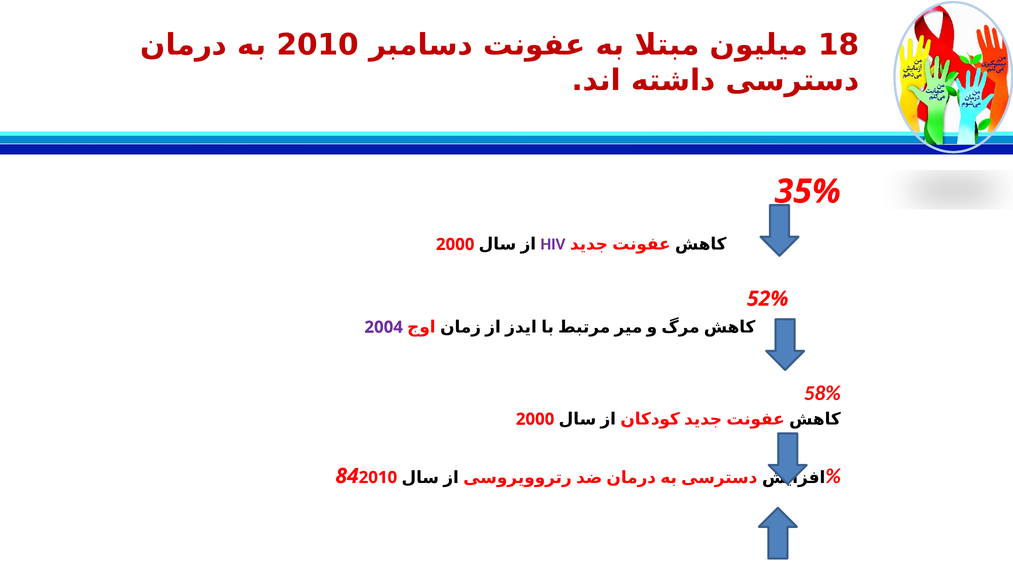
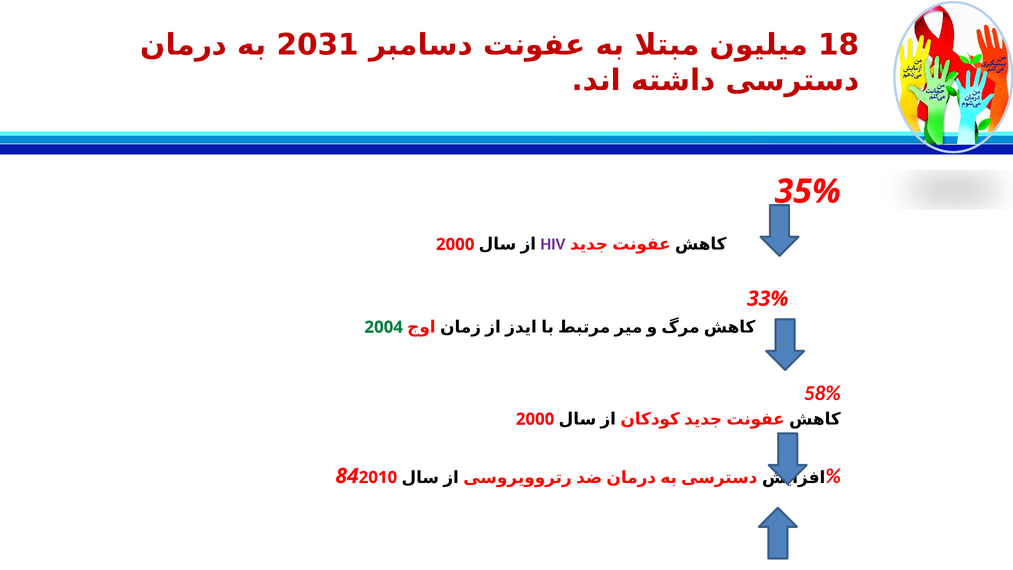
2010 at (318, 45): 2010 -> 2031
52%: 52% -> 33%
2004 colour: purple -> green
